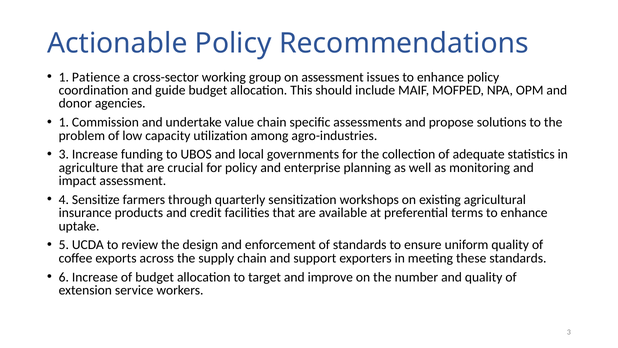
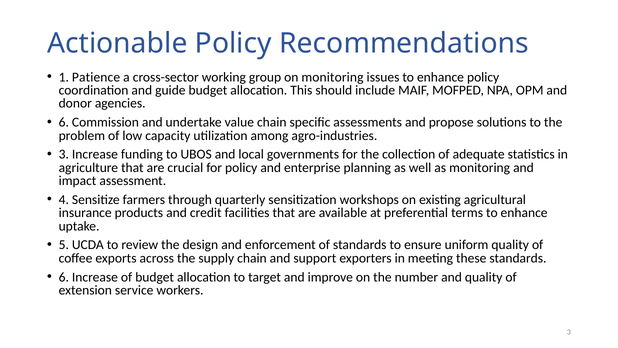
on assessment: assessment -> monitoring
1 at (64, 122): 1 -> 6
